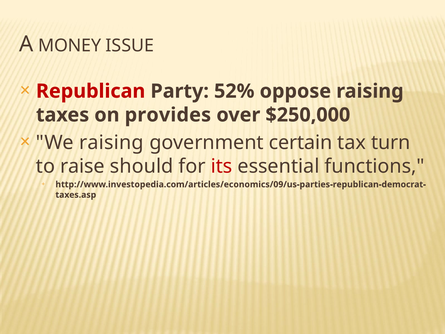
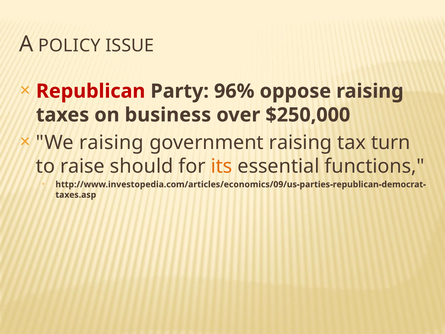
MONEY: MONEY -> POLICY
52%: 52% -> 96%
provides: provides -> business
government certain: certain -> raising
its colour: red -> orange
